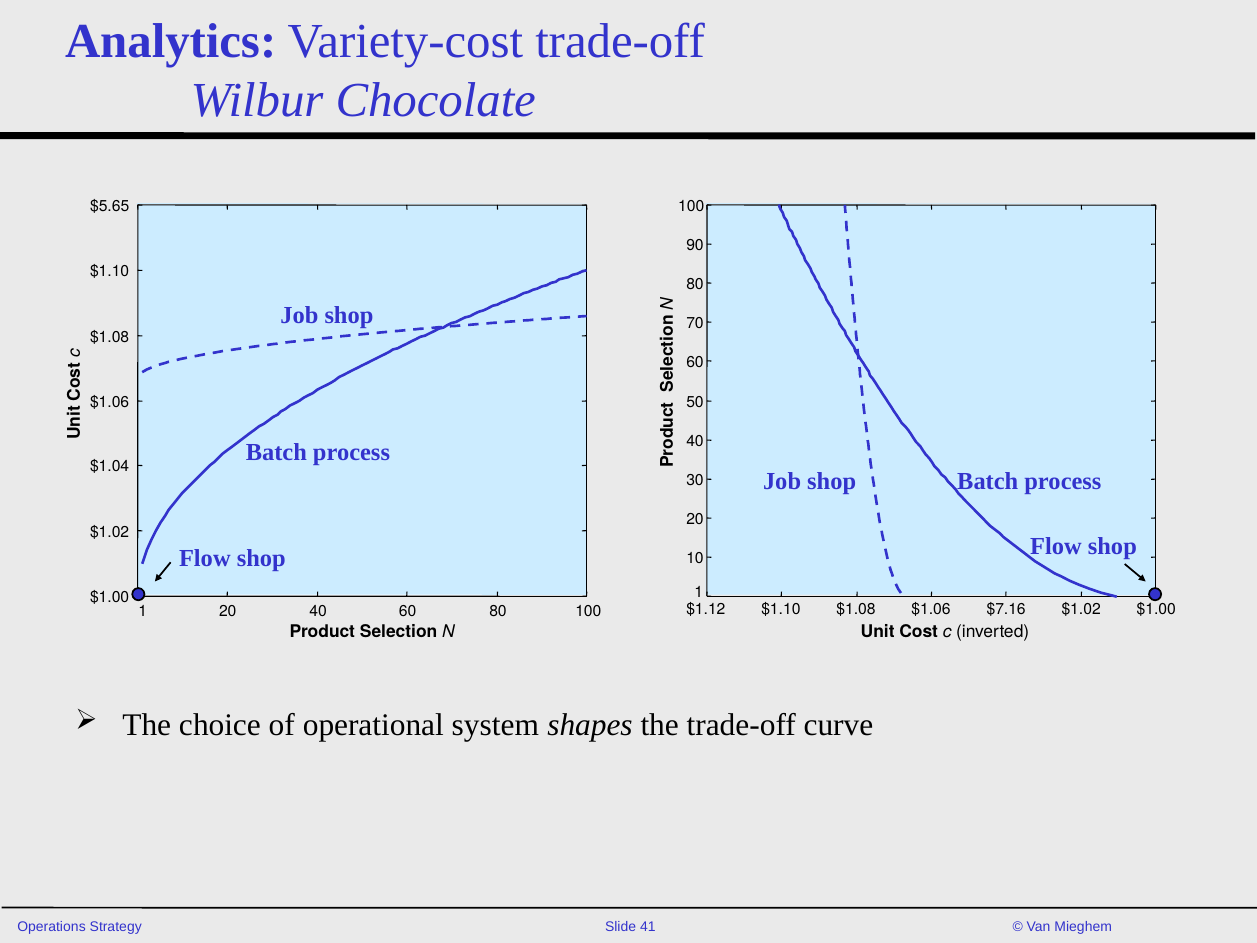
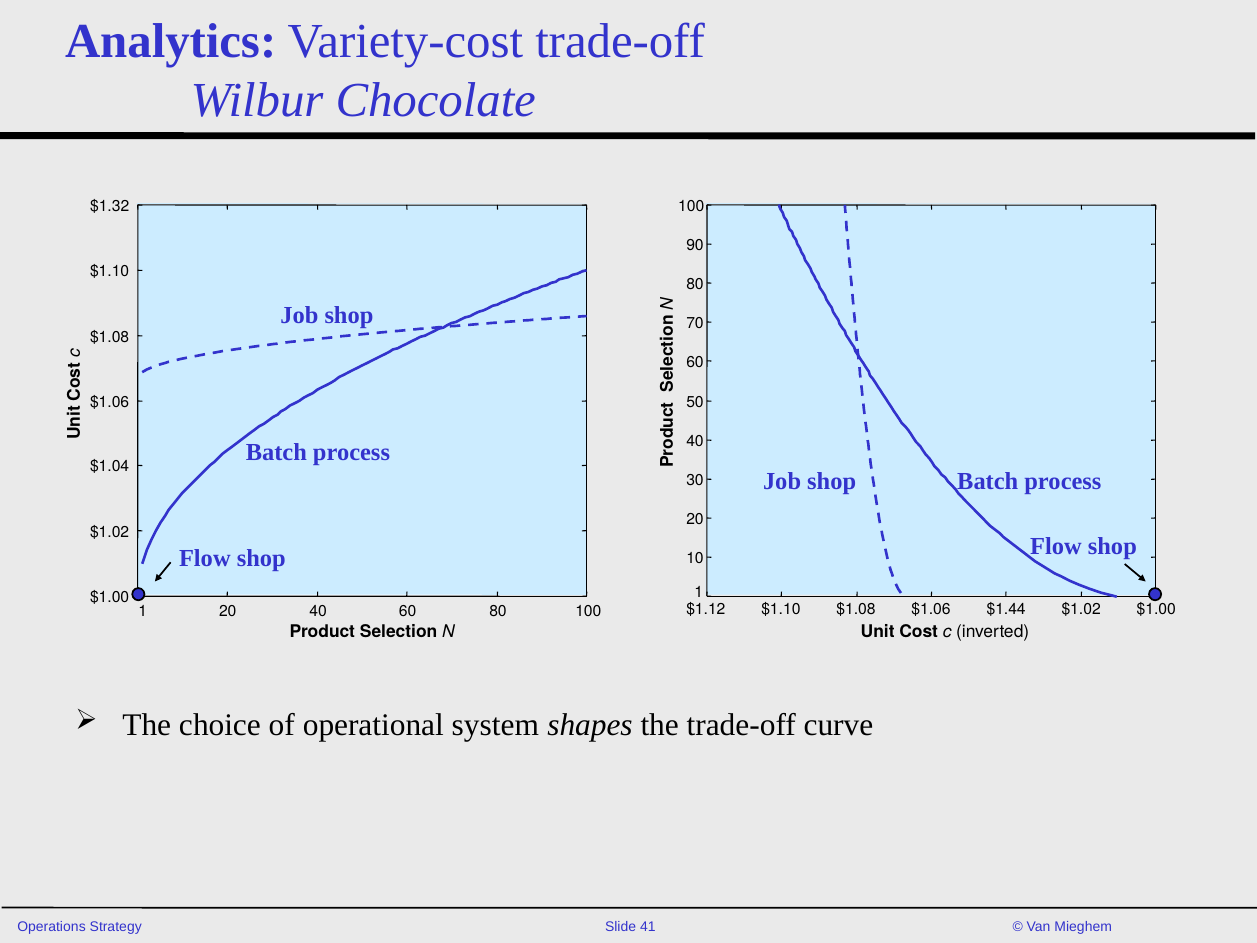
$5.65: $5.65 -> $1.32
$7.16: $7.16 -> $1.44
